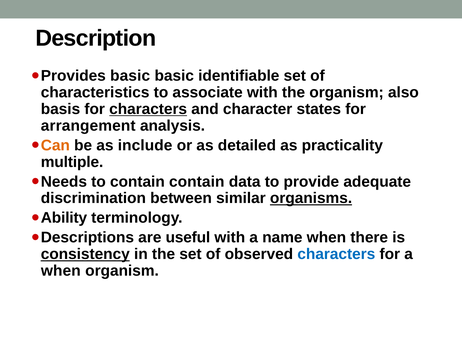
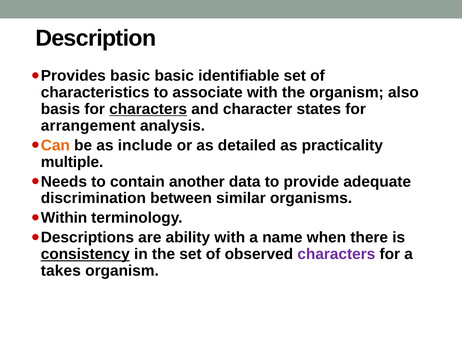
contain contain: contain -> another
organisms underline: present -> none
Ability: Ability -> Within
useful: useful -> ability
characters at (336, 255) colour: blue -> purple
when at (61, 271): when -> takes
